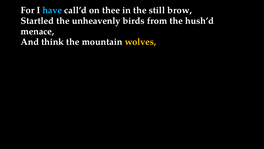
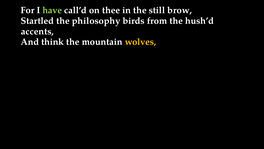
have colour: light blue -> light green
unheavenly: unheavenly -> philosophy
menace: menace -> accents
